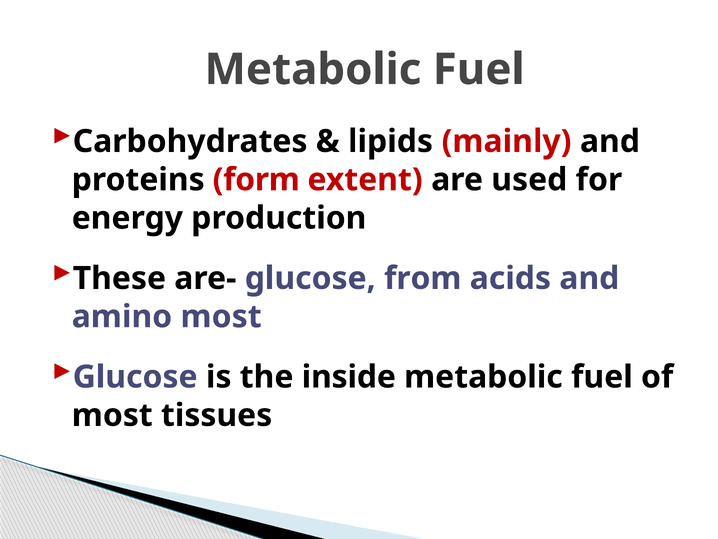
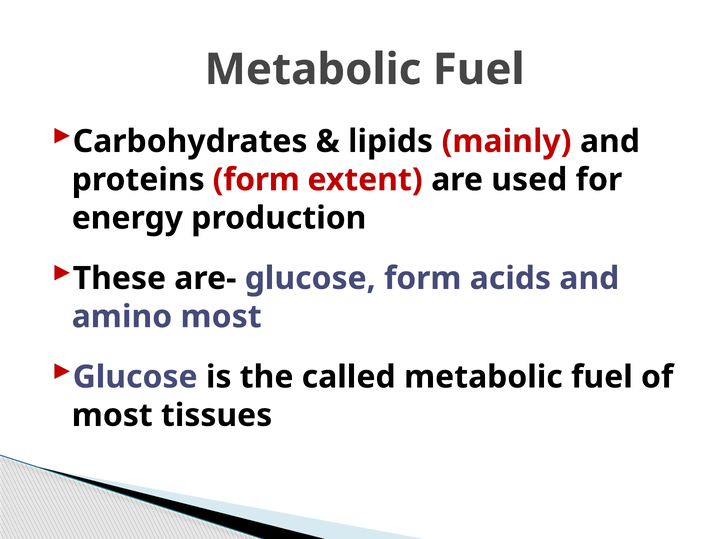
glucose from: from -> form
inside: inside -> called
